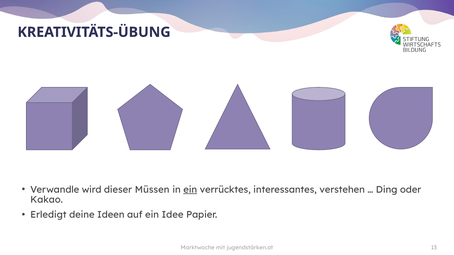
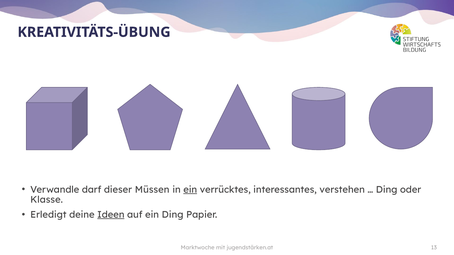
wird: wird -> darf
Kakao: Kakao -> Klasse
Ideen underline: none -> present
ein Idee: Idee -> Ding
